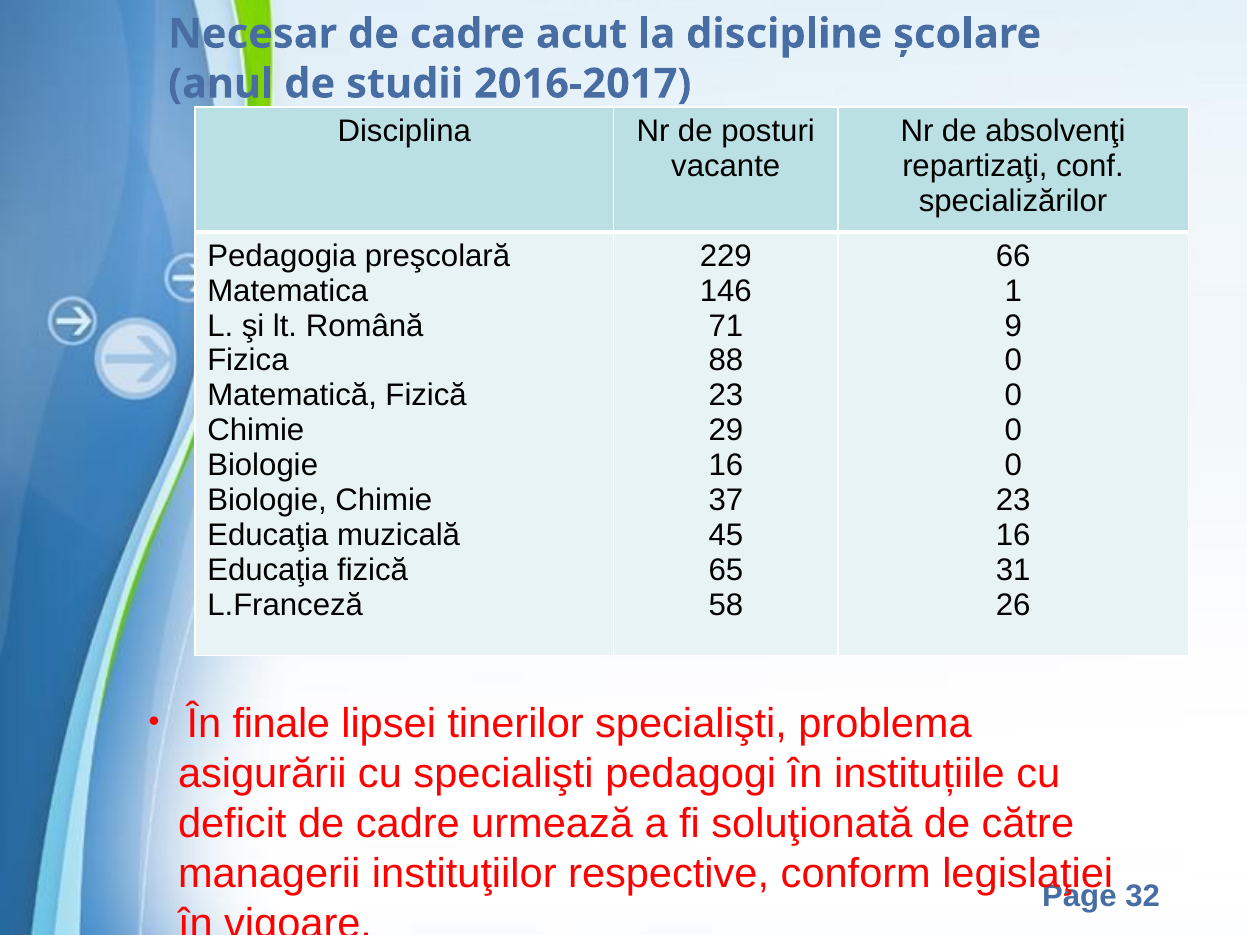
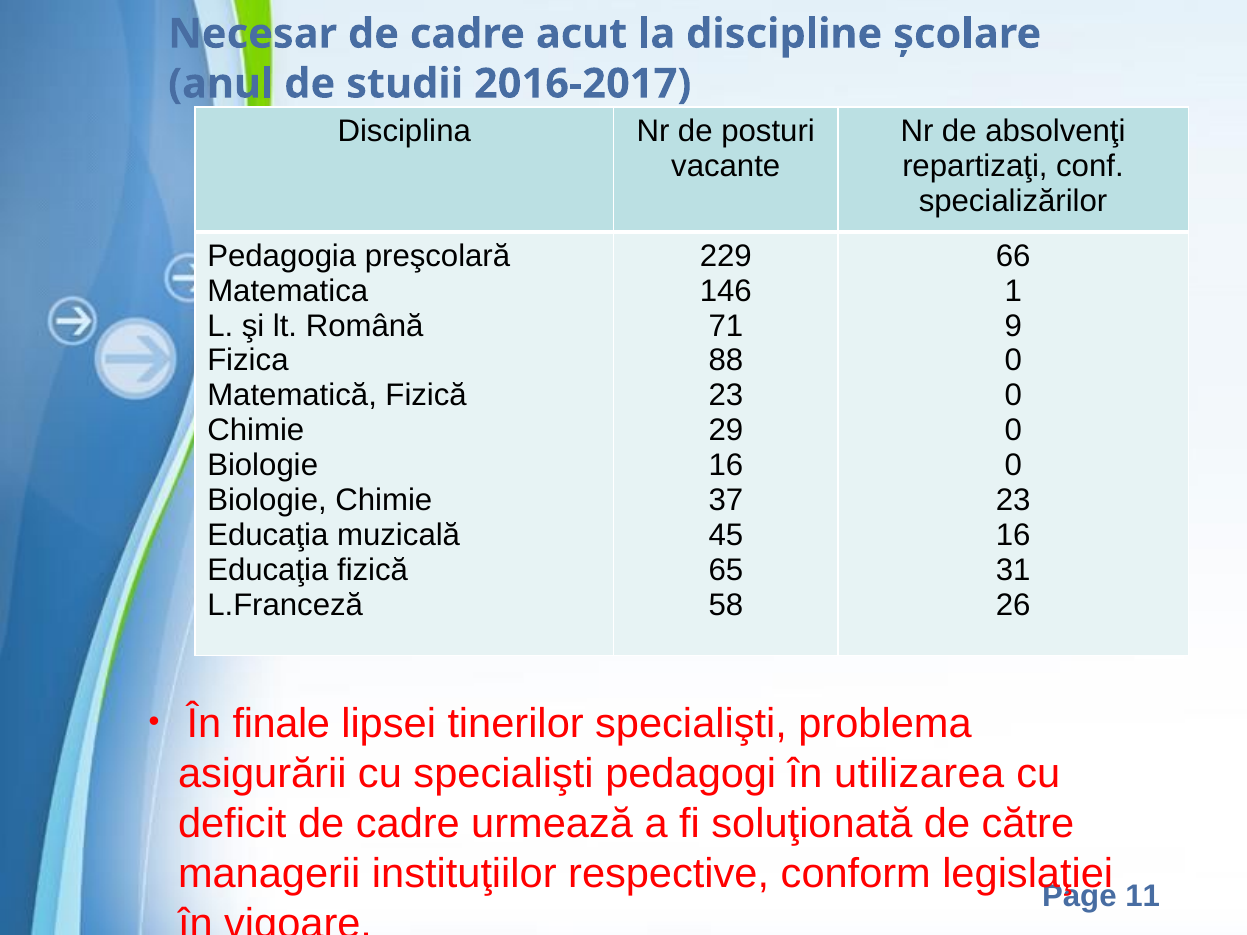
instituțiile: instituțiile -> utilizarea
32: 32 -> 11
